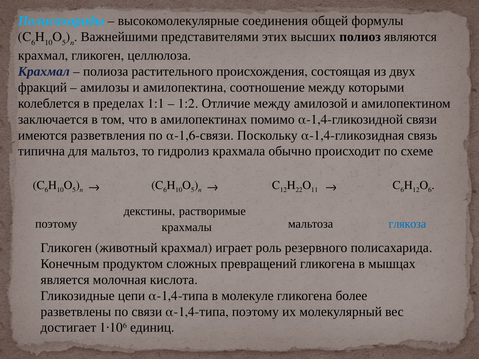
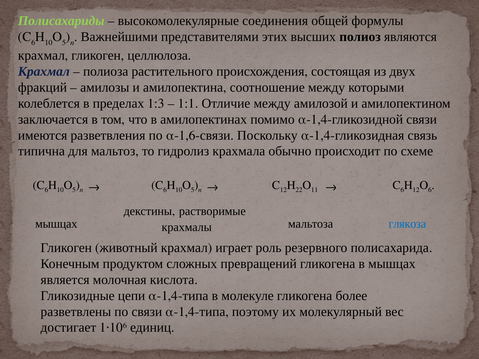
Полисахариды colour: light blue -> light green
1:1: 1:1 -> 1:3
1:2: 1:2 -> 1:1
поэтому at (56, 224): поэтому -> мышцах
